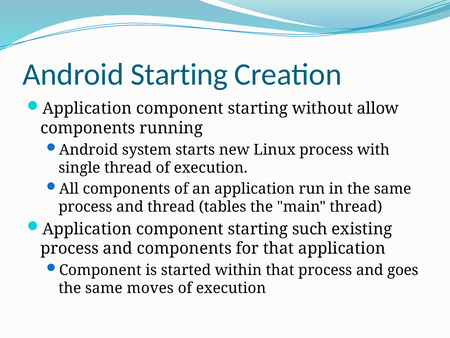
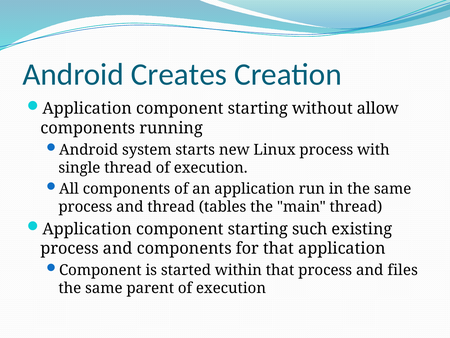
Android Starting: Starting -> Creates
goes: goes -> files
moves: moves -> parent
